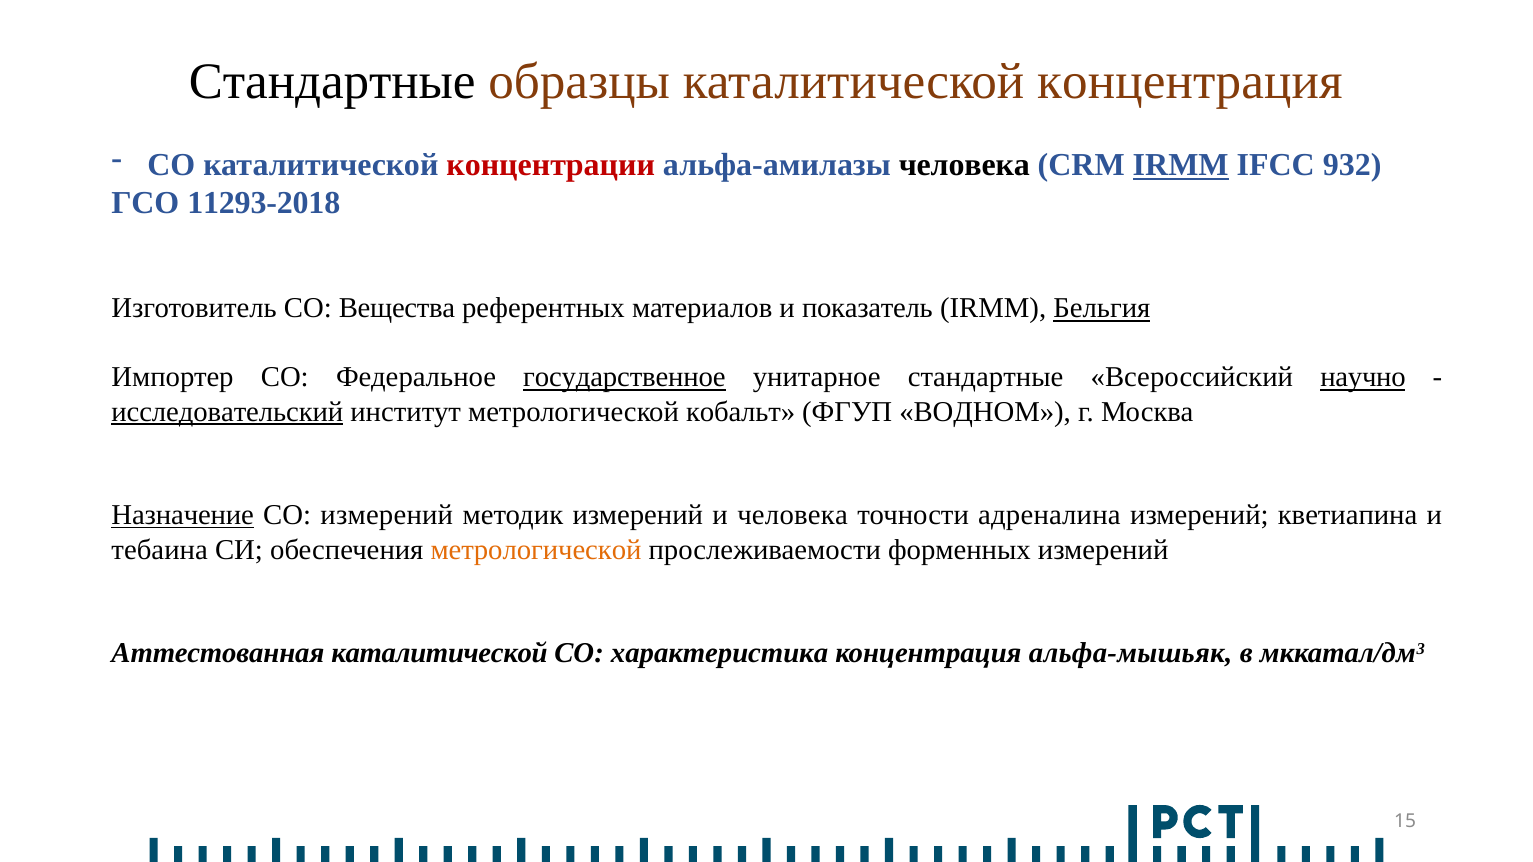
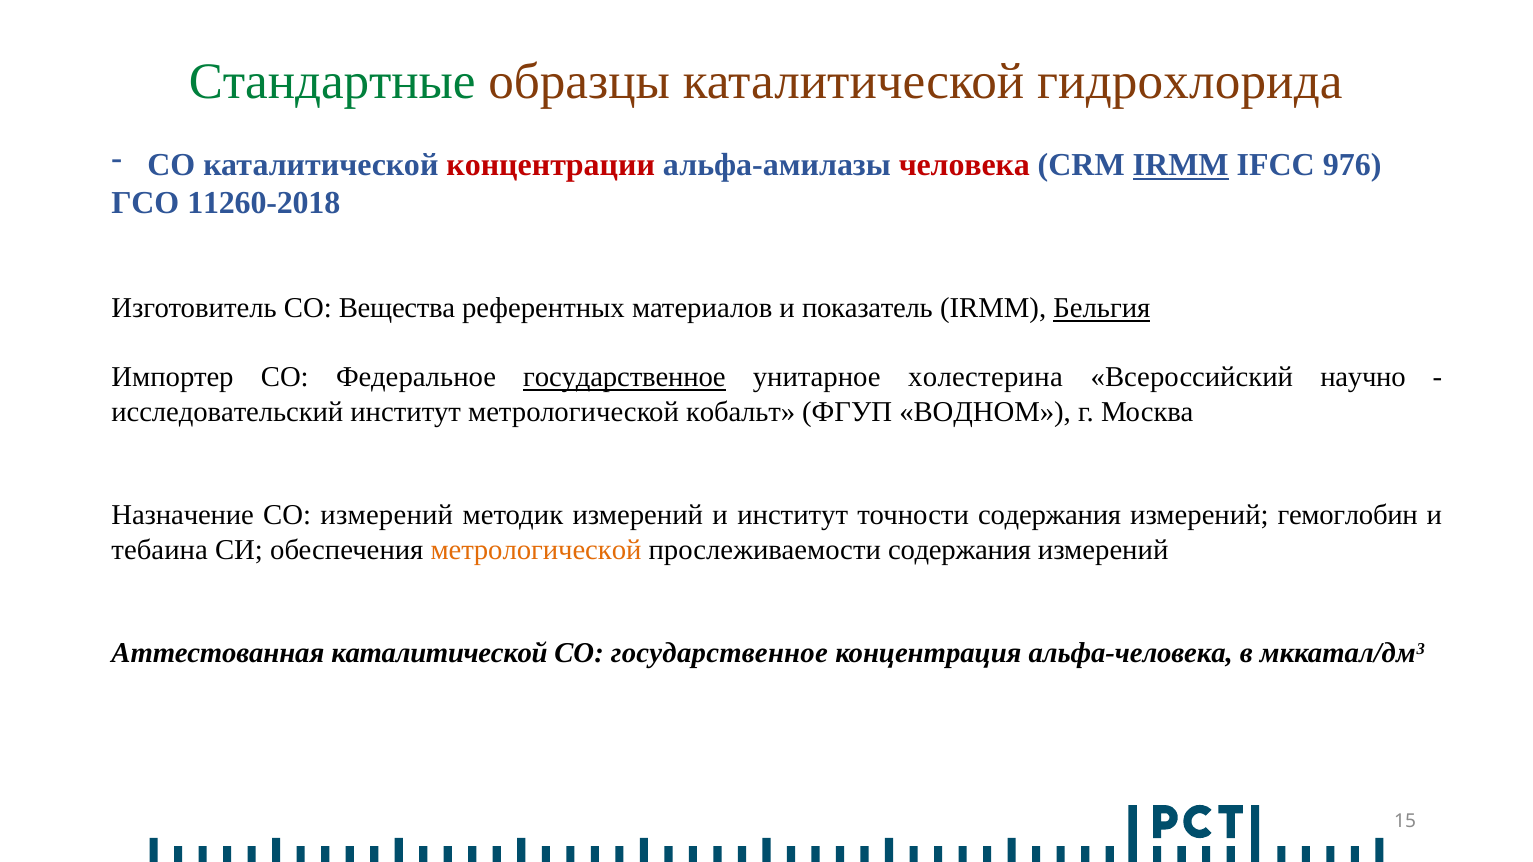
Стандартные at (332, 82) colour: black -> green
каталитической концентрация: концентрация -> гидрохлорида
человека at (964, 165) colour: black -> red
932: 932 -> 976
11293-2018: 11293-2018 -> 11260-2018
унитарное стандартные: стандартные -> холестерина
научно underline: present -> none
исследовательский underline: present -> none
Назначение underline: present -> none
и человека: человека -> институт
точности адреналина: адреналина -> содержания
кветиапина: кветиапина -> гемоглобин
прослеживаемости форменных: форменных -> содержания
СО характеристика: характеристика -> государственное
альфа-мышьяк: альфа-мышьяк -> альфа-человека
